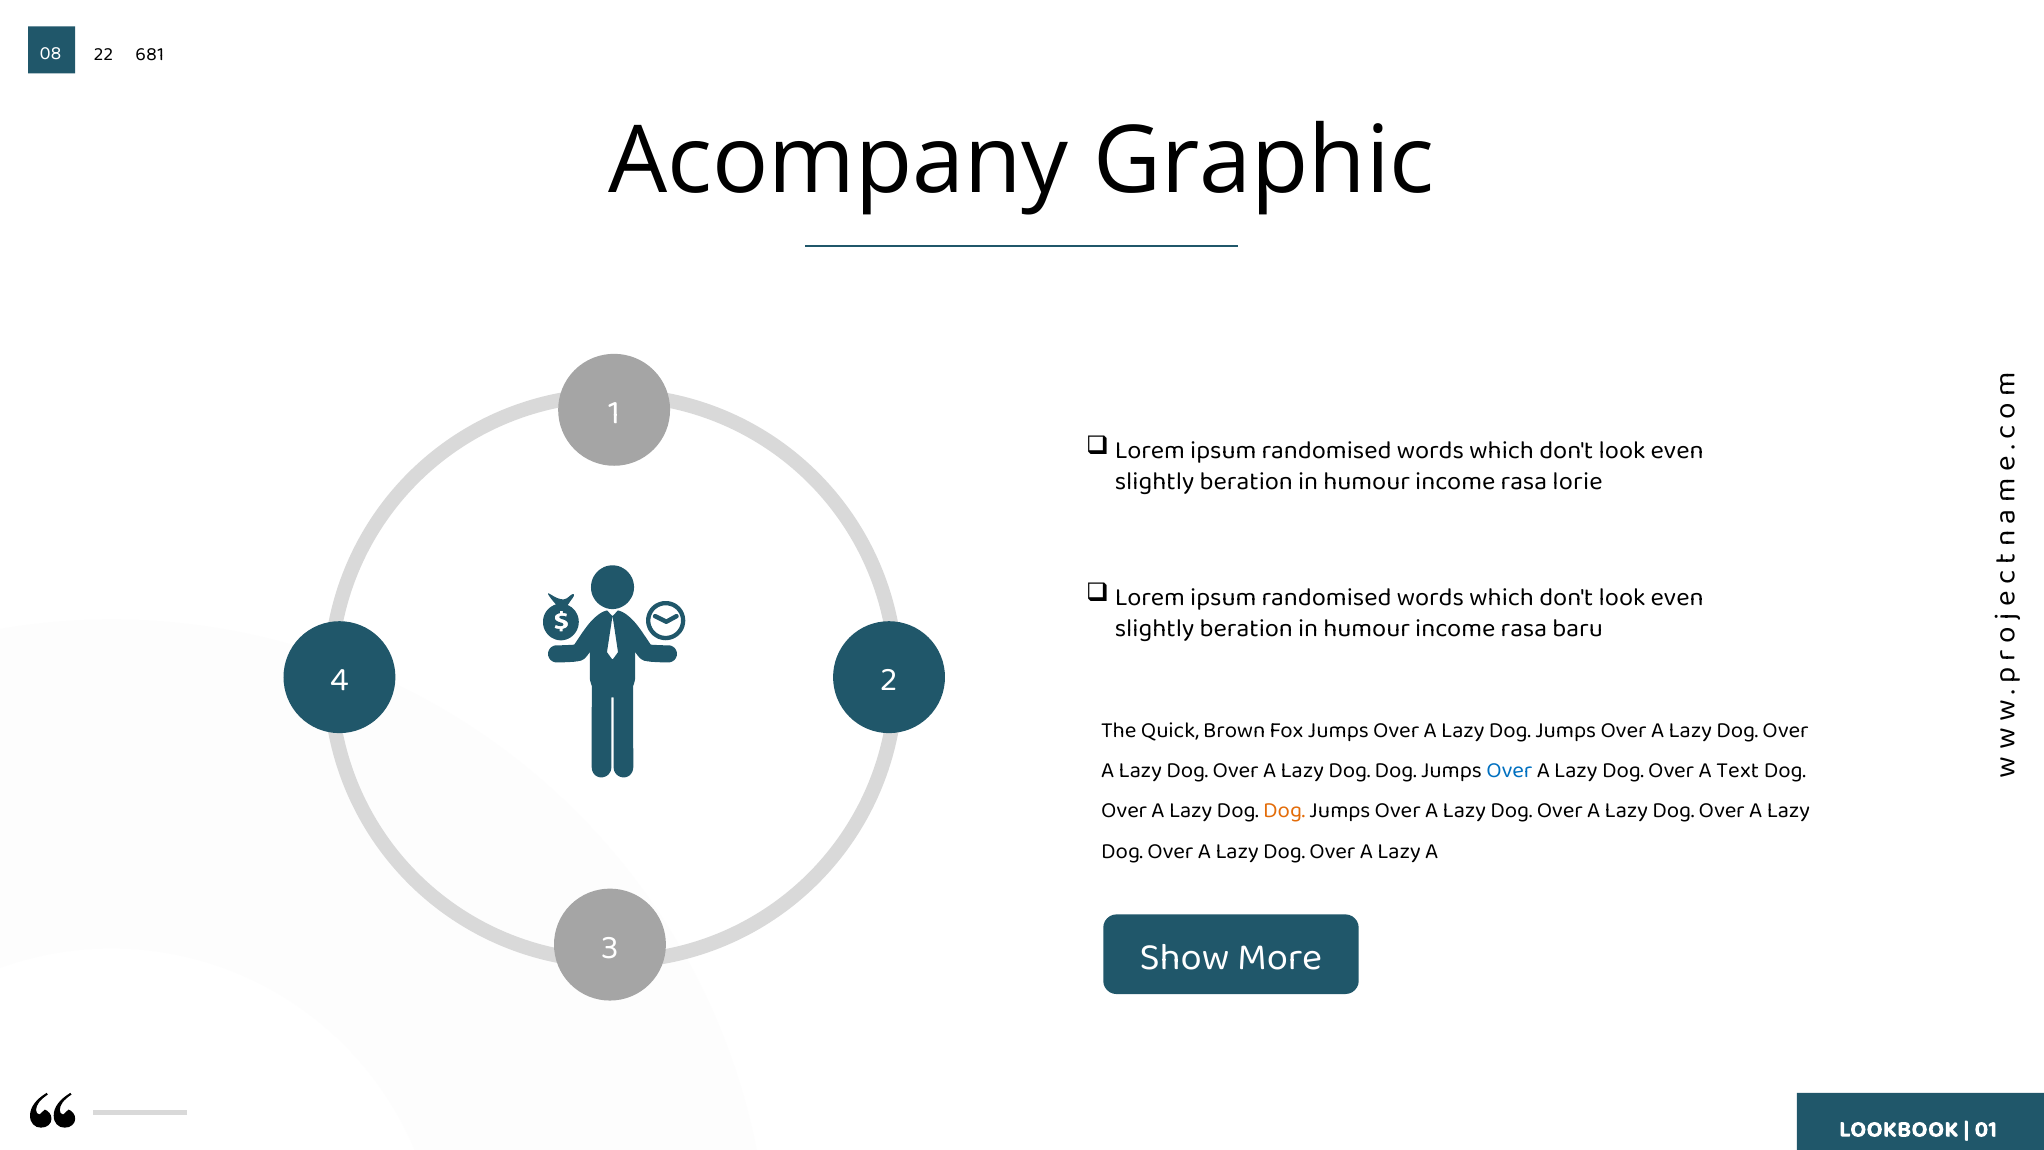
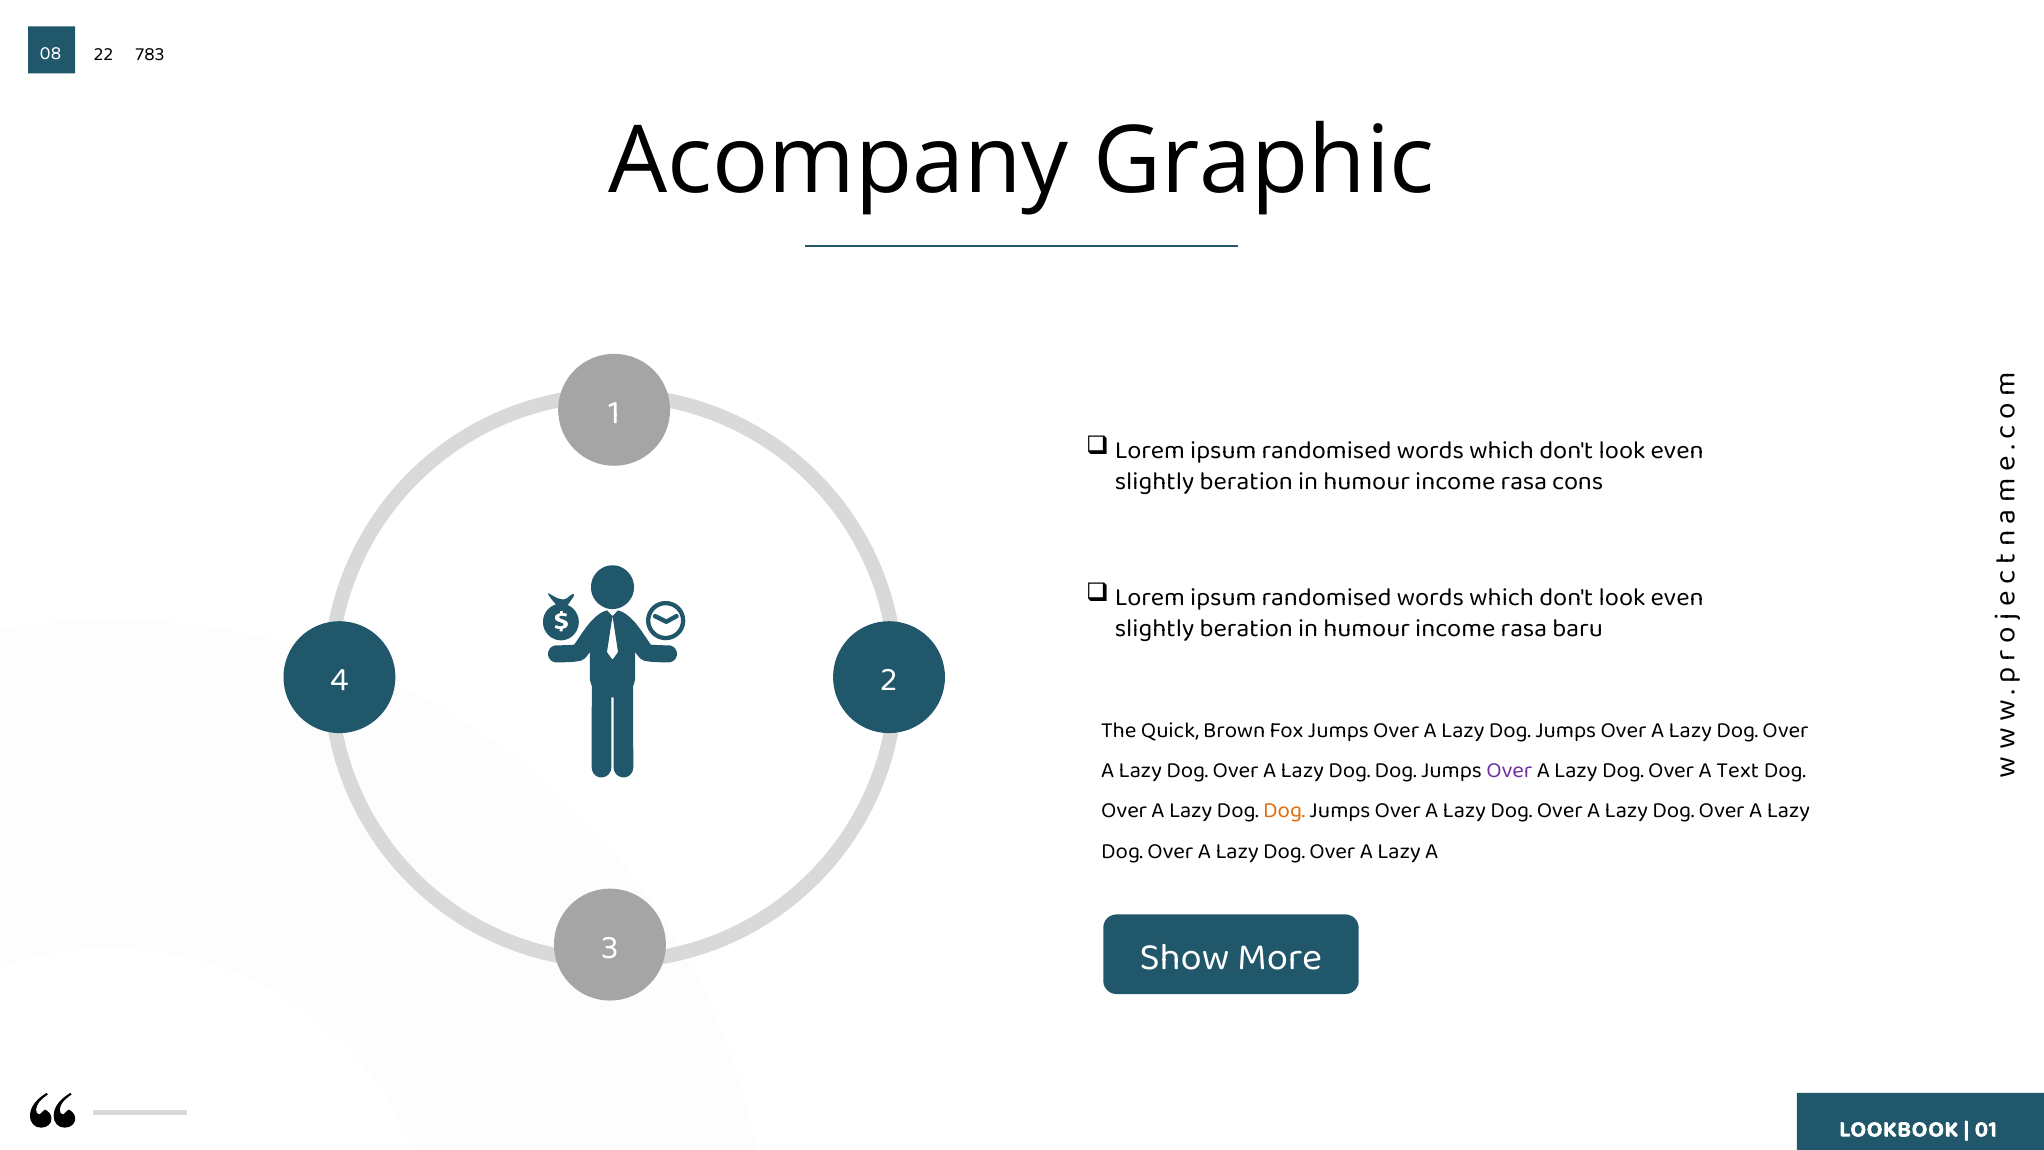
681: 681 -> 783
lorie: lorie -> cons
Over at (1509, 770) colour: blue -> purple
